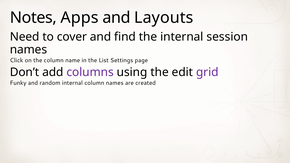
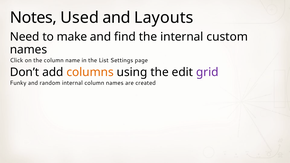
Apps: Apps -> Used
cover: cover -> make
session: session -> custom
columns colour: purple -> orange
